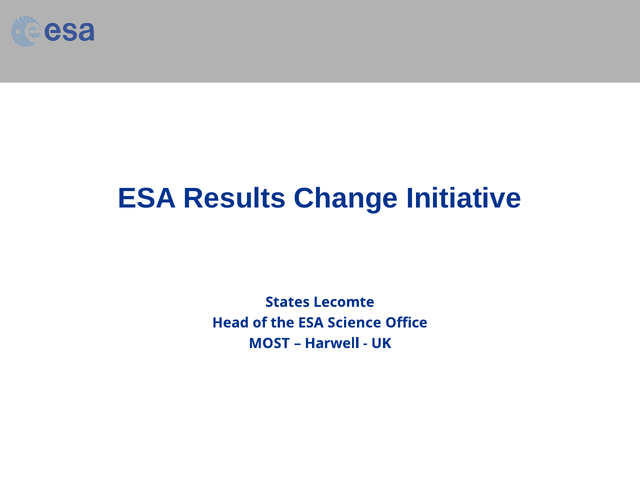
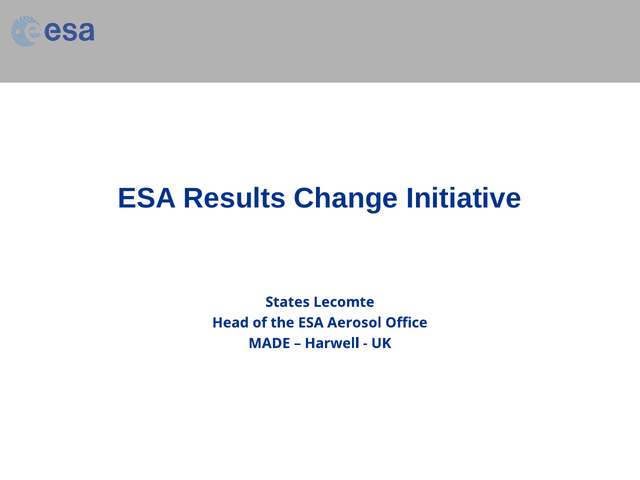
Science: Science -> Aerosol
MOST: MOST -> MADE
